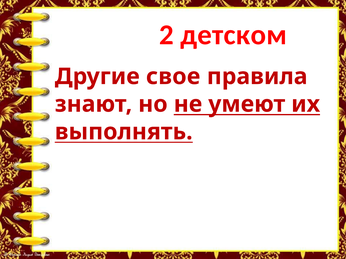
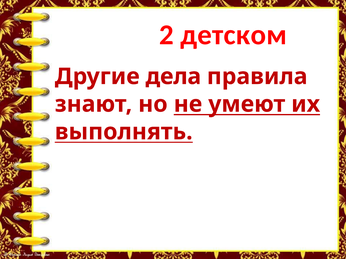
свое: свое -> дела
